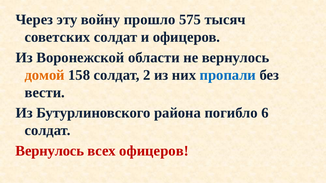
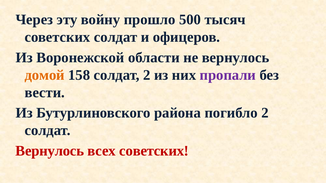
575: 575 -> 500
пропали colour: blue -> purple
погибло 6: 6 -> 2
всех офицеров: офицеров -> советских
